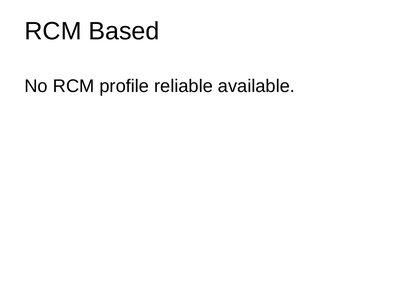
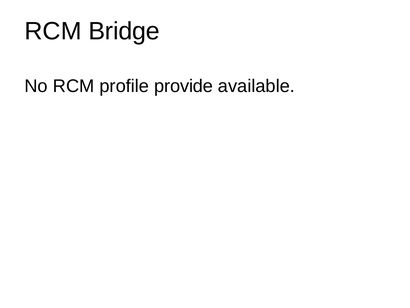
Based: Based -> Bridge
reliable: reliable -> provide
